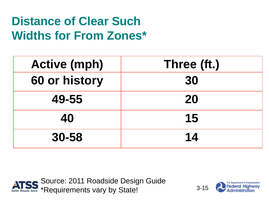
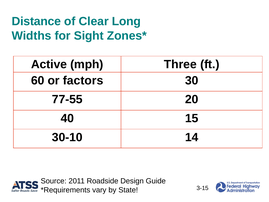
Such: Such -> Long
From: From -> Sight
history: history -> factors
49-55: 49-55 -> 77-55
30-58: 30-58 -> 30-10
